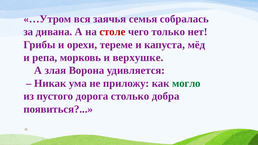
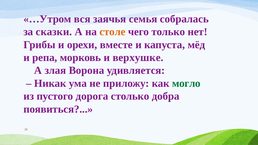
дивана: дивана -> сказки
столе colour: red -> orange
тереме: тереме -> вместе
